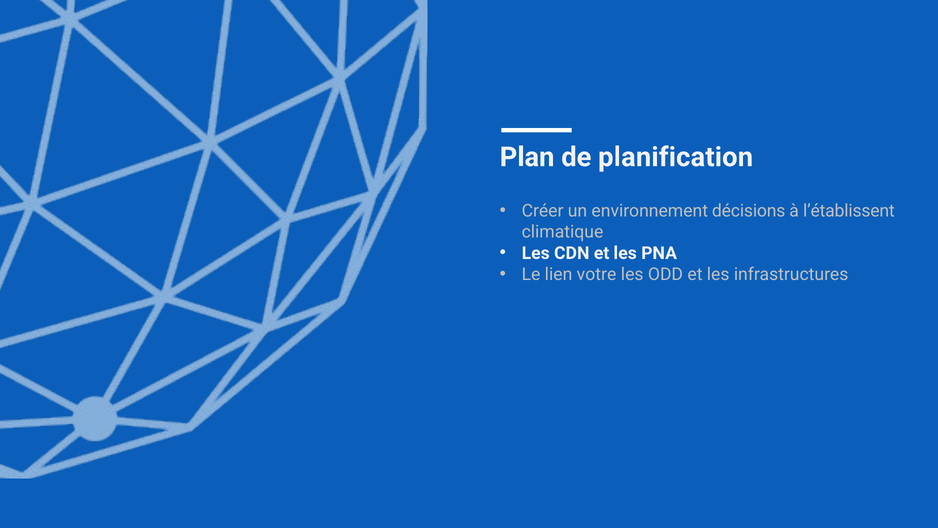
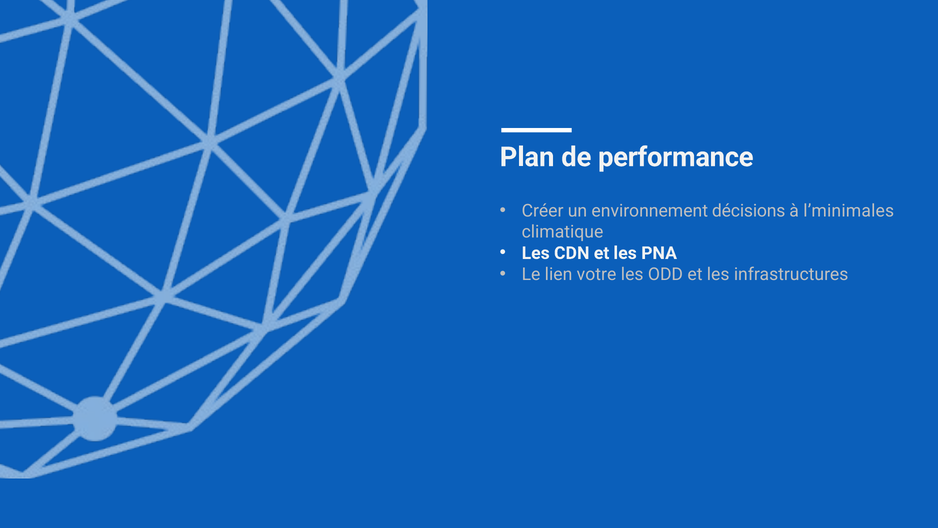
planification: planification -> performance
l’établissent: l’établissent -> l’minimales
